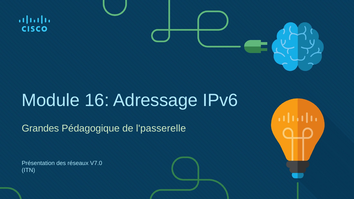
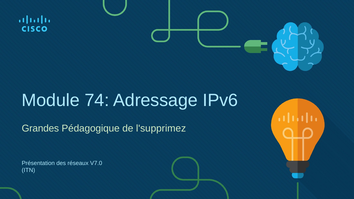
16: 16 -> 74
l'passerelle: l'passerelle -> l'supprimez
